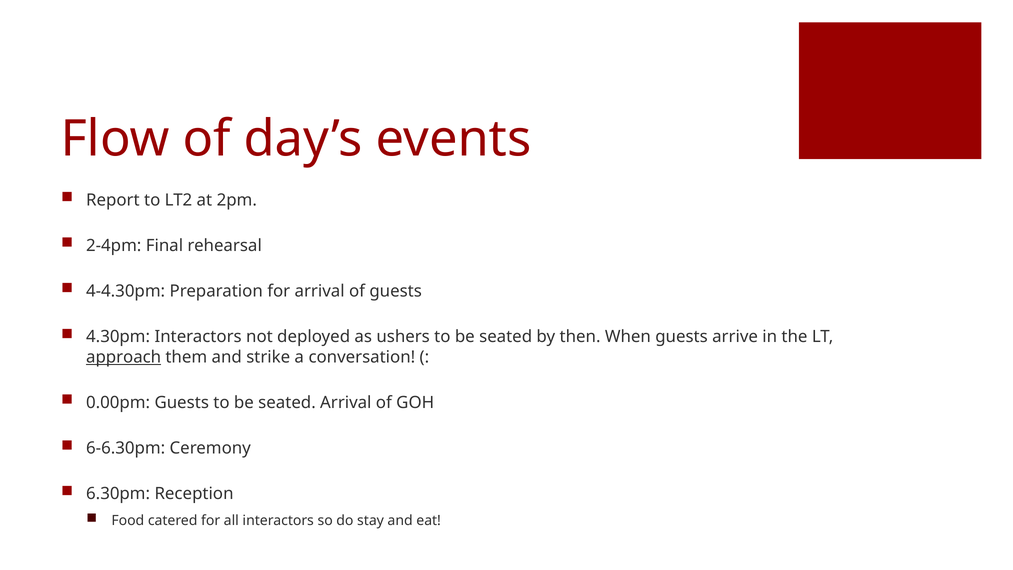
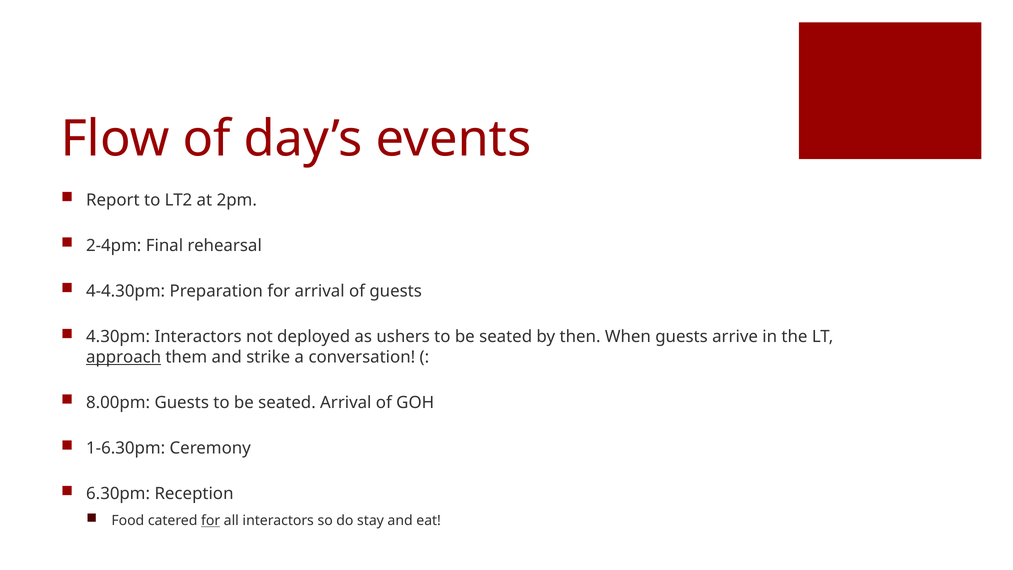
0.00pm: 0.00pm -> 8.00pm
6-6.30pm: 6-6.30pm -> 1-6.30pm
for at (211, 521) underline: none -> present
